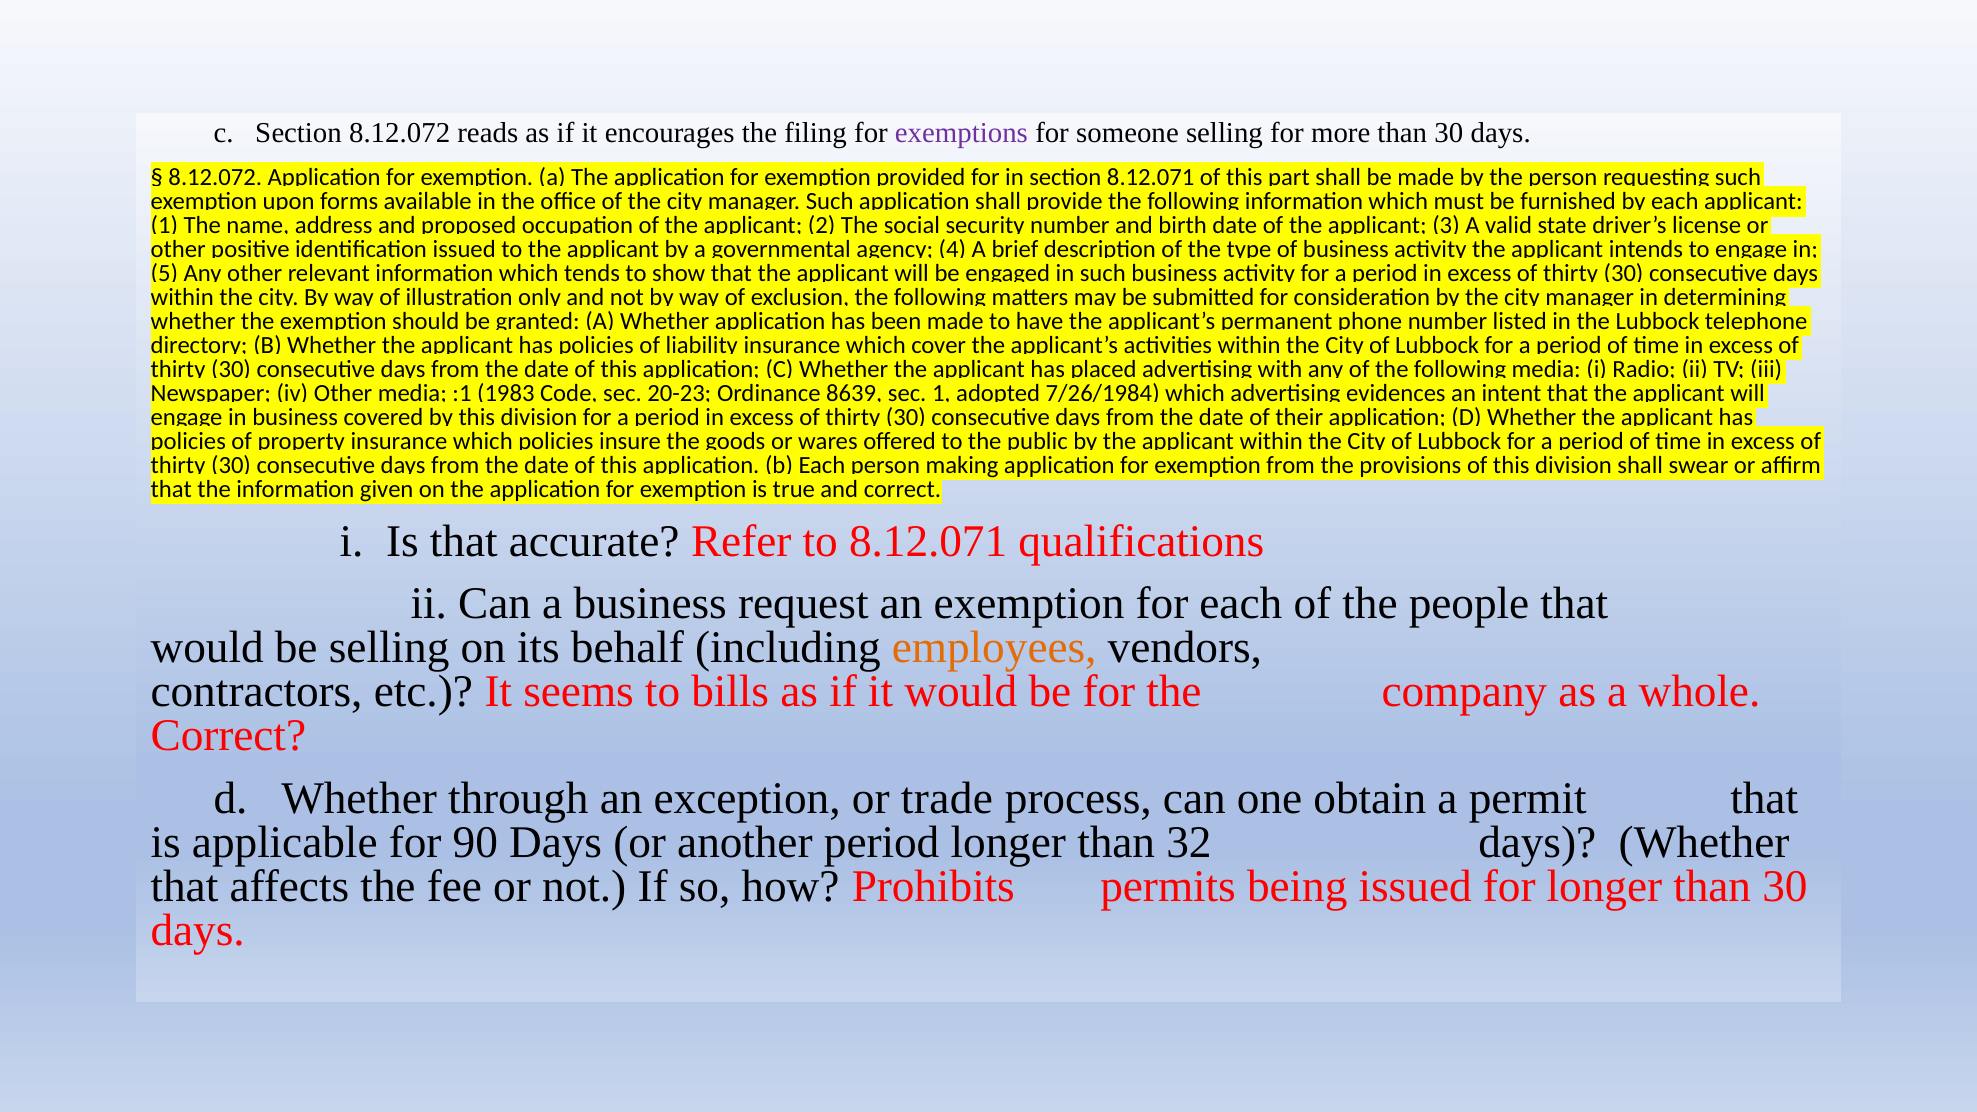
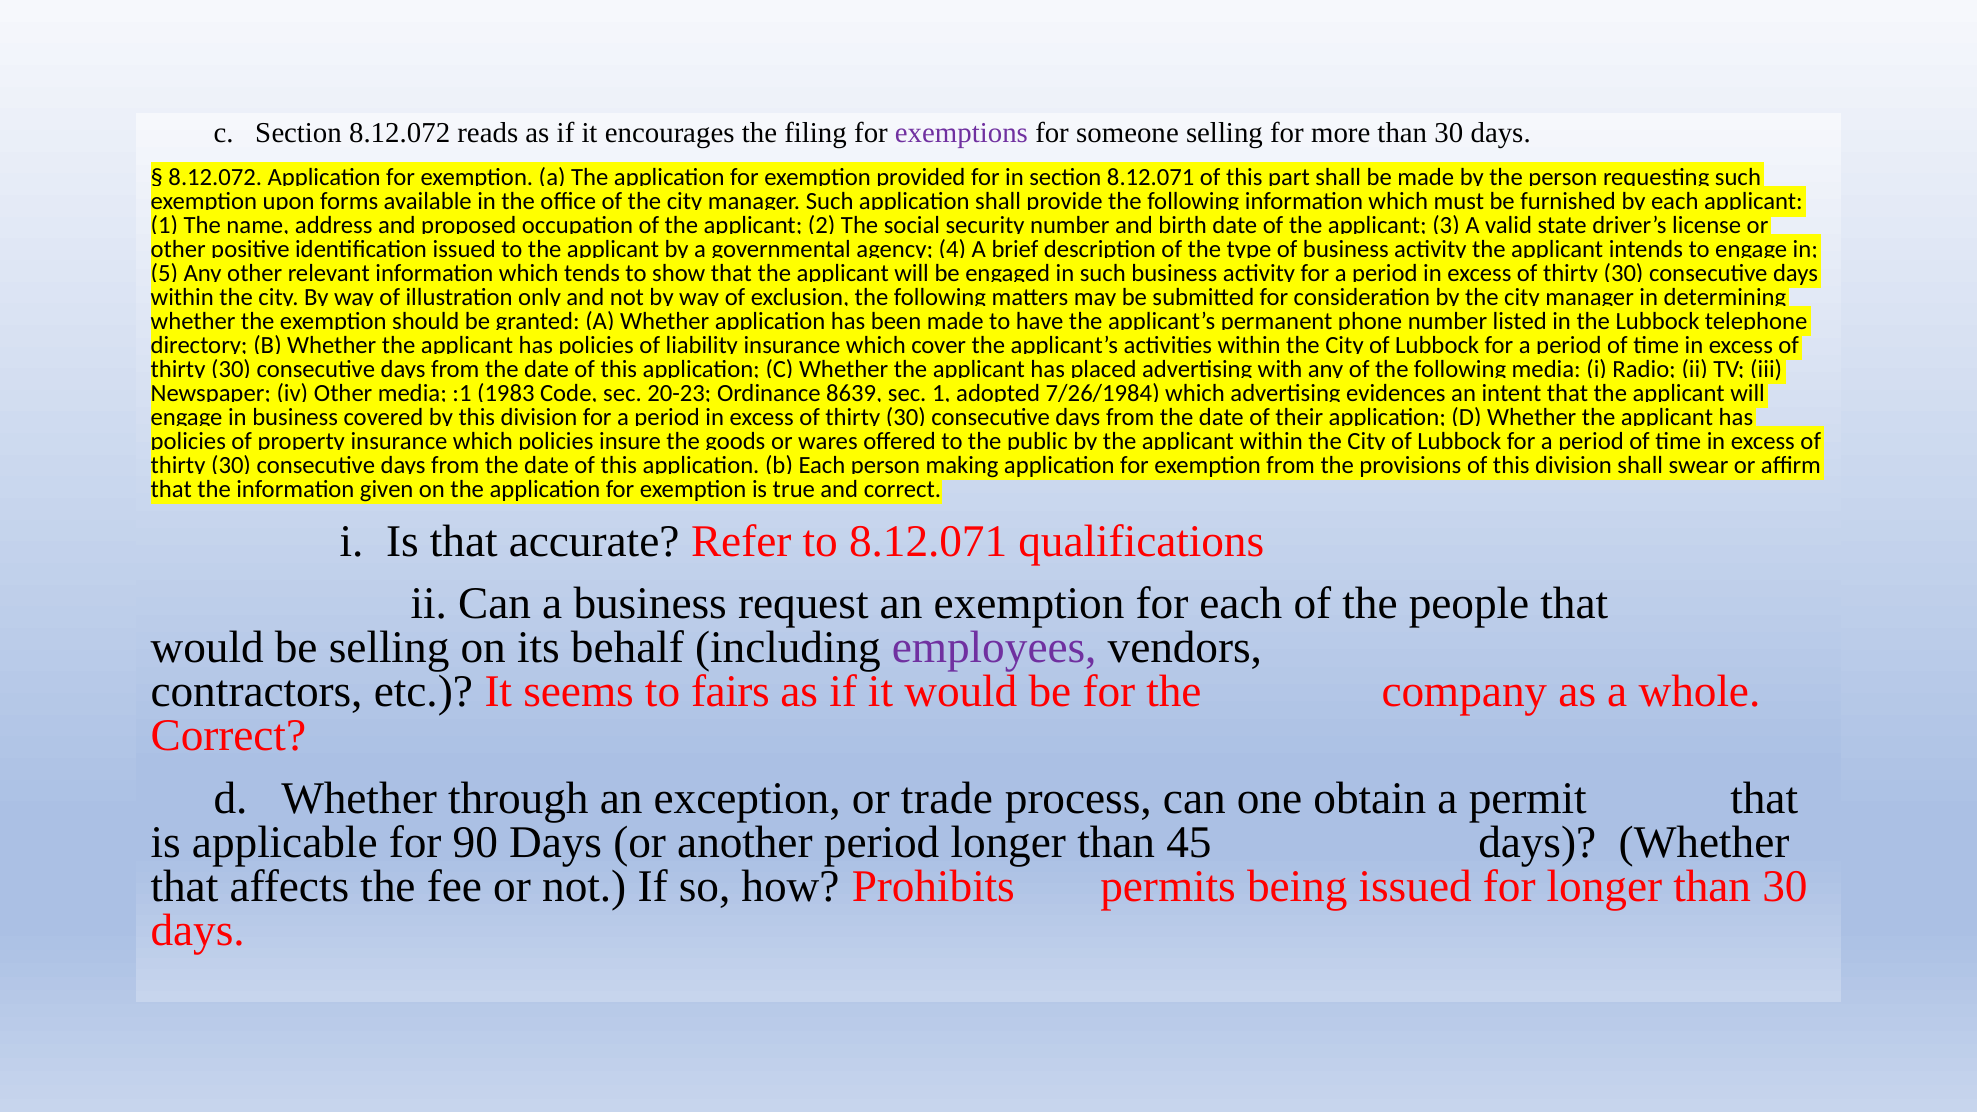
employees colour: orange -> purple
bills: bills -> fairs
32: 32 -> 45
